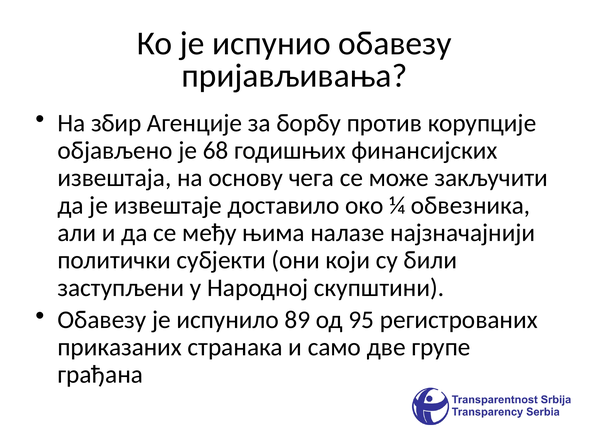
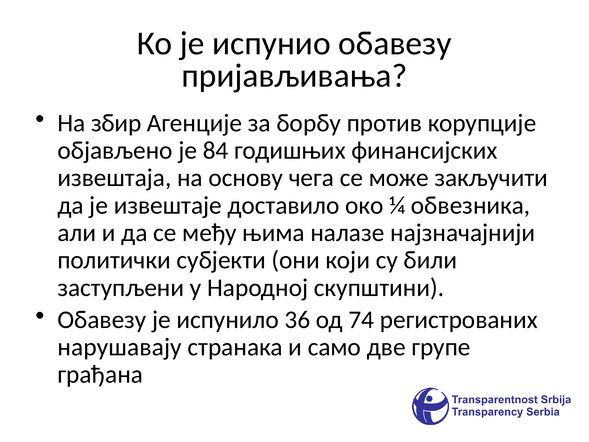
68: 68 -> 84
89: 89 -> 36
95: 95 -> 74
приказаних: приказаних -> нарушавају
